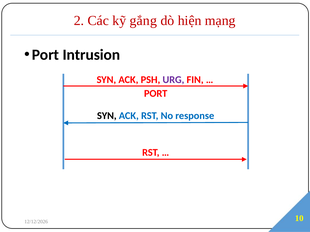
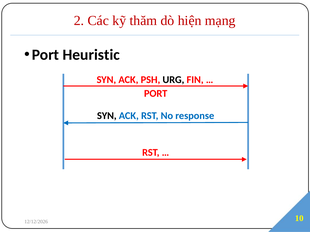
gắng: gắng -> thăm
Intrusion: Intrusion -> Heuristic
URG colour: purple -> black
